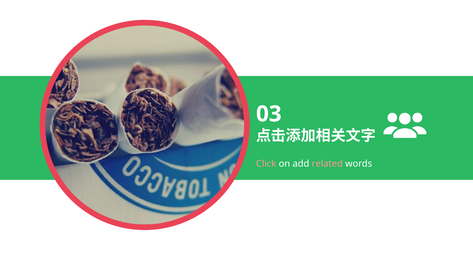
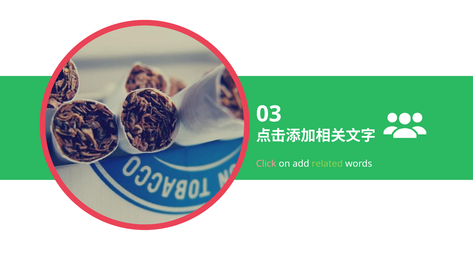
related colour: pink -> light green
